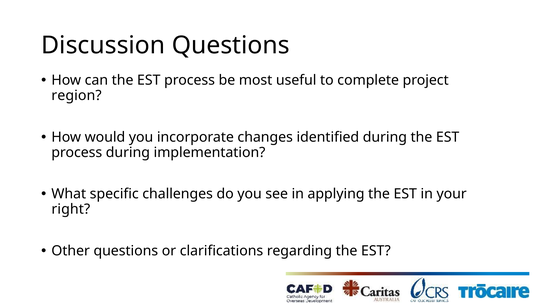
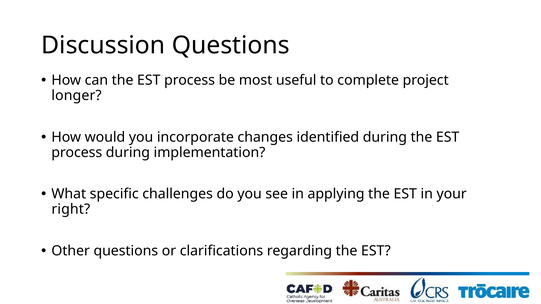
region: region -> longer
